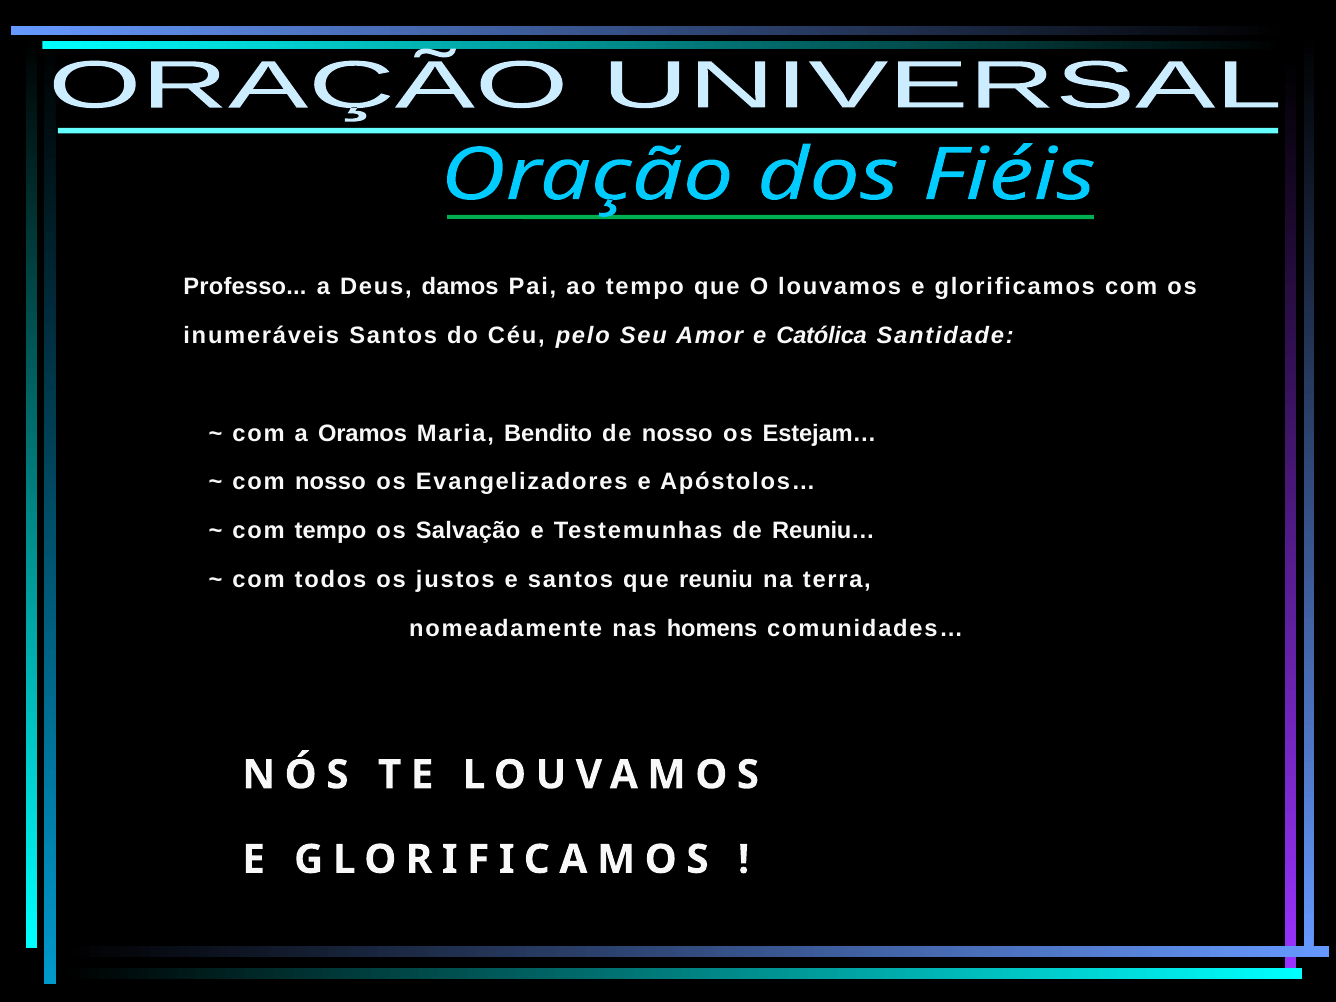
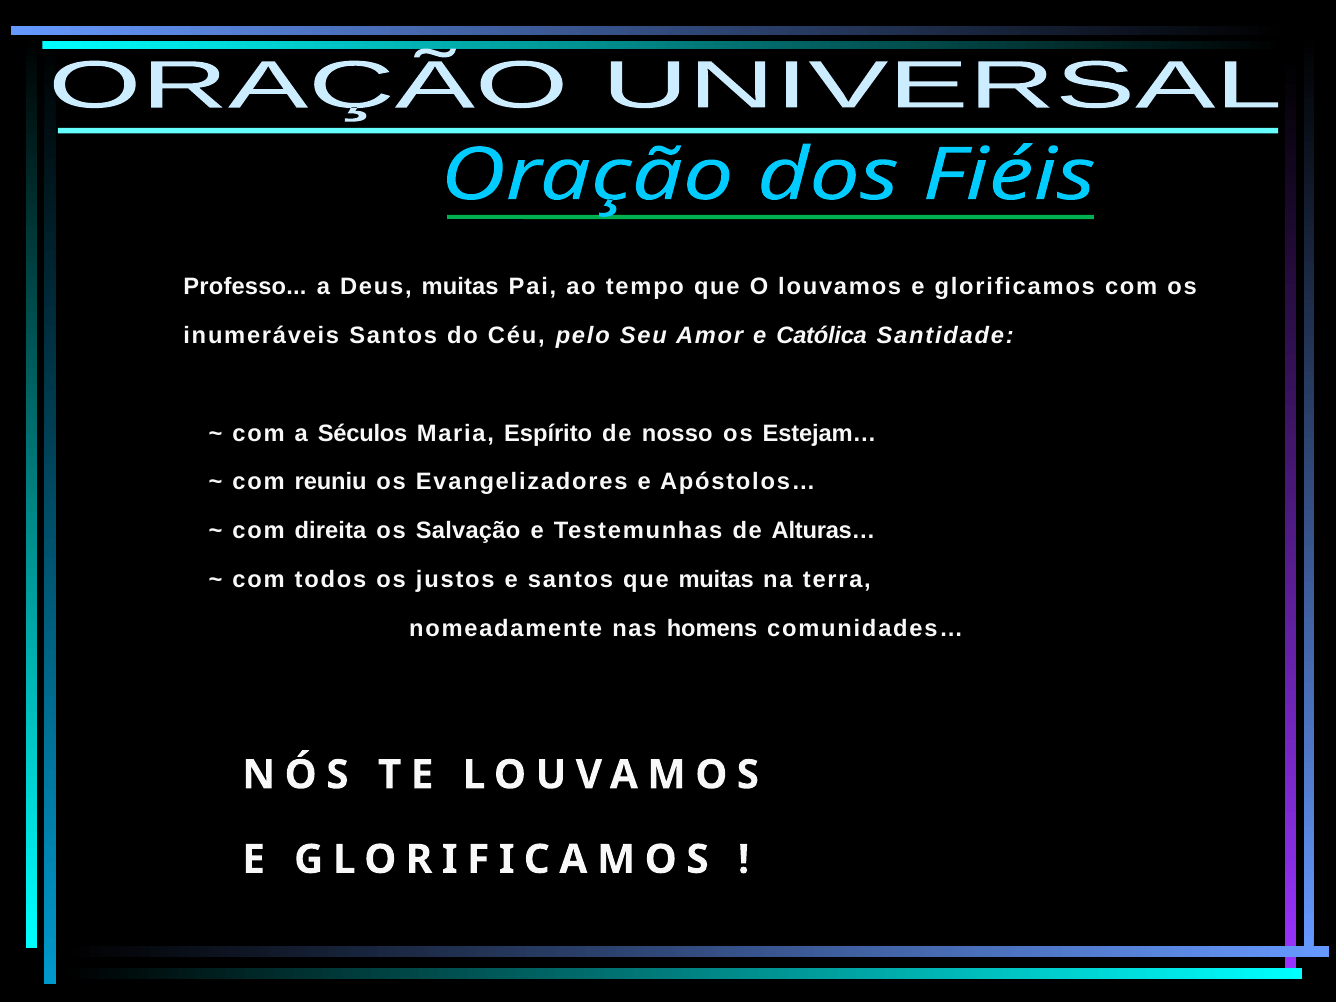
Deus damos: damos -> muitas
Oramos: Oramos -> Séculos
Bendito: Bendito -> Espírito
com nosso: nosso -> reuniu
com tempo: tempo -> direita
Reuniu…: Reuniu… -> Alturas…
que reuniu: reuniu -> muitas
